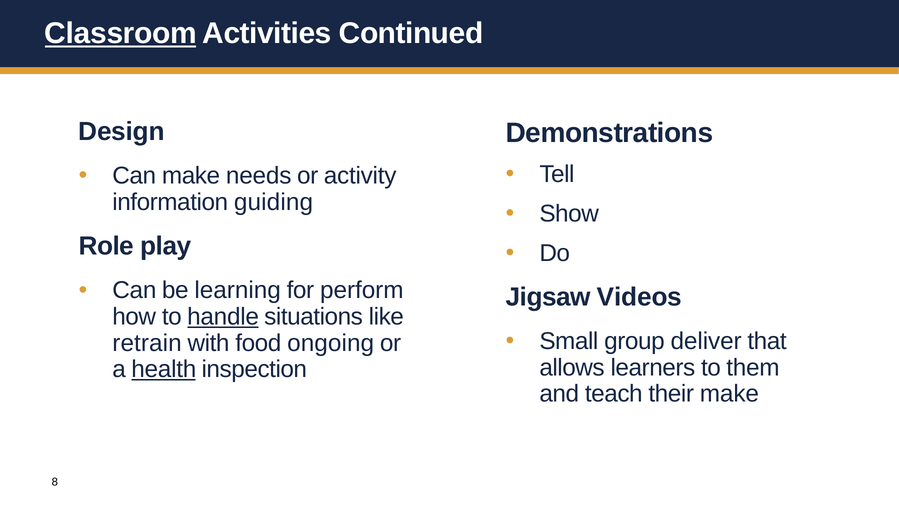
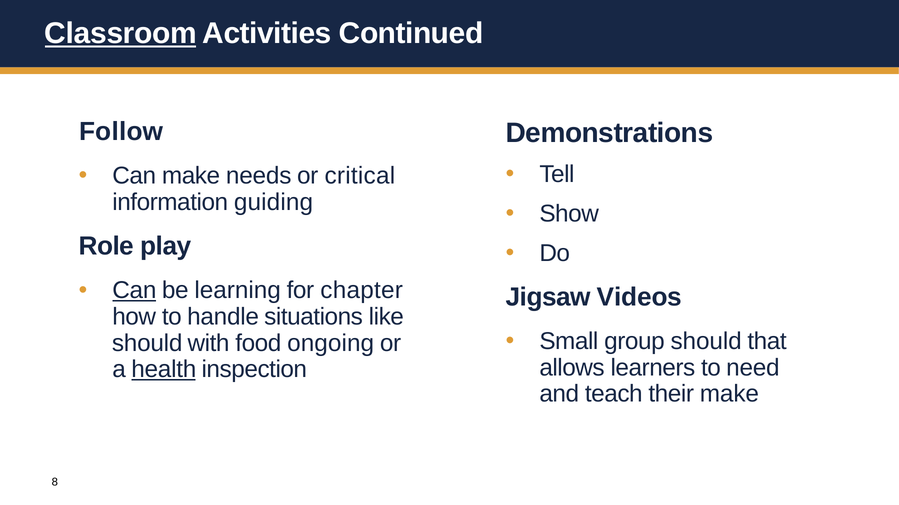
Design: Design -> Follow
activity: activity -> critical
Can at (134, 291) underline: none -> present
perform: perform -> chapter
handle underline: present -> none
group deliver: deliver -> should
retrain at (147, 344): retrain -> should
them: them -> need
